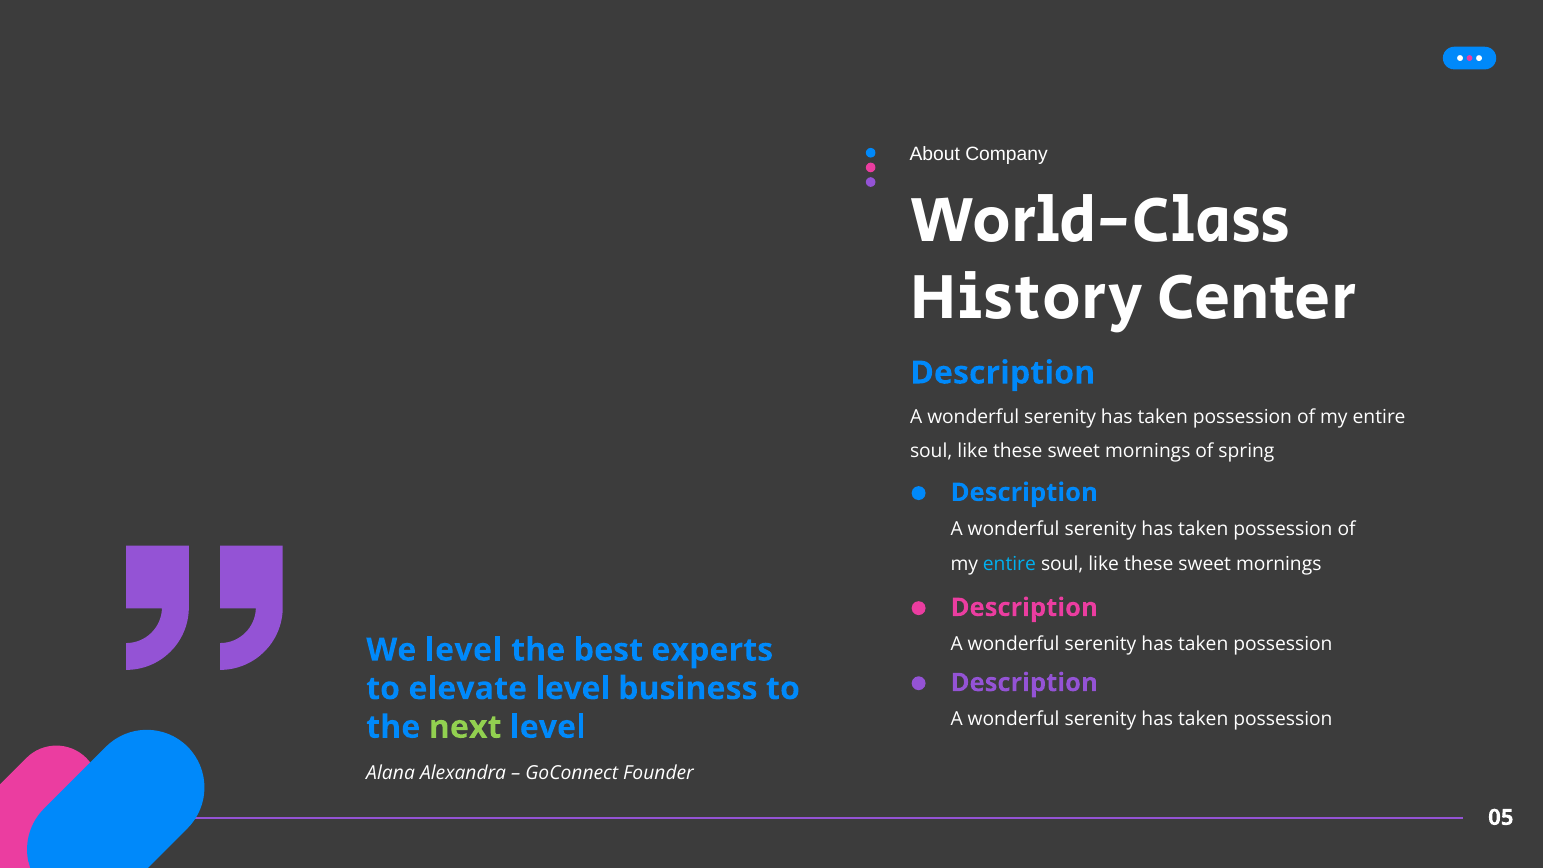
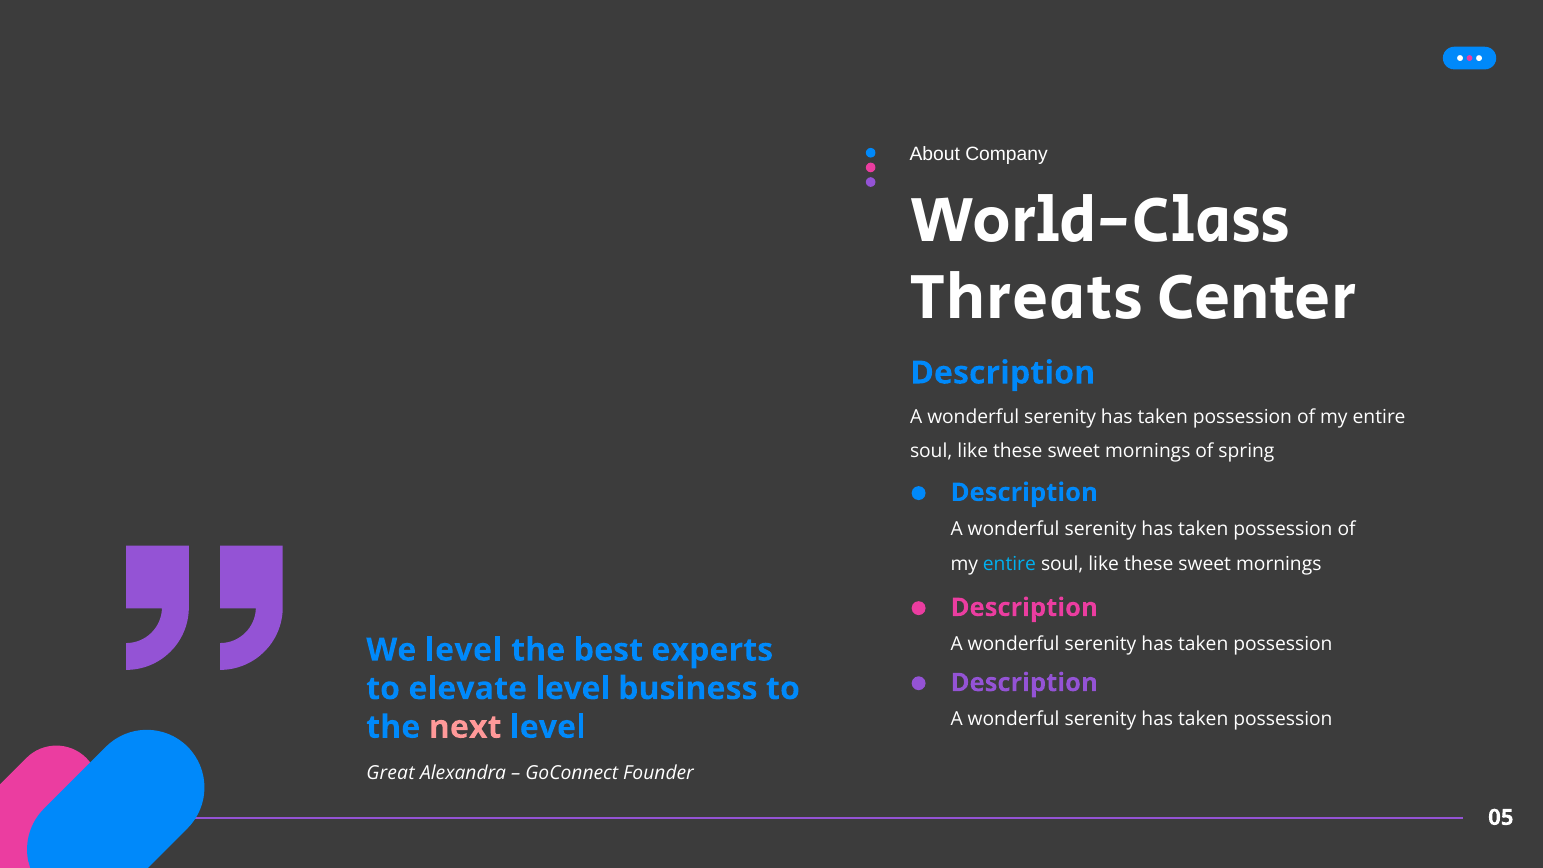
History: History -> Threats
next colour: light green -> pink
Alana: Alana -> Great
